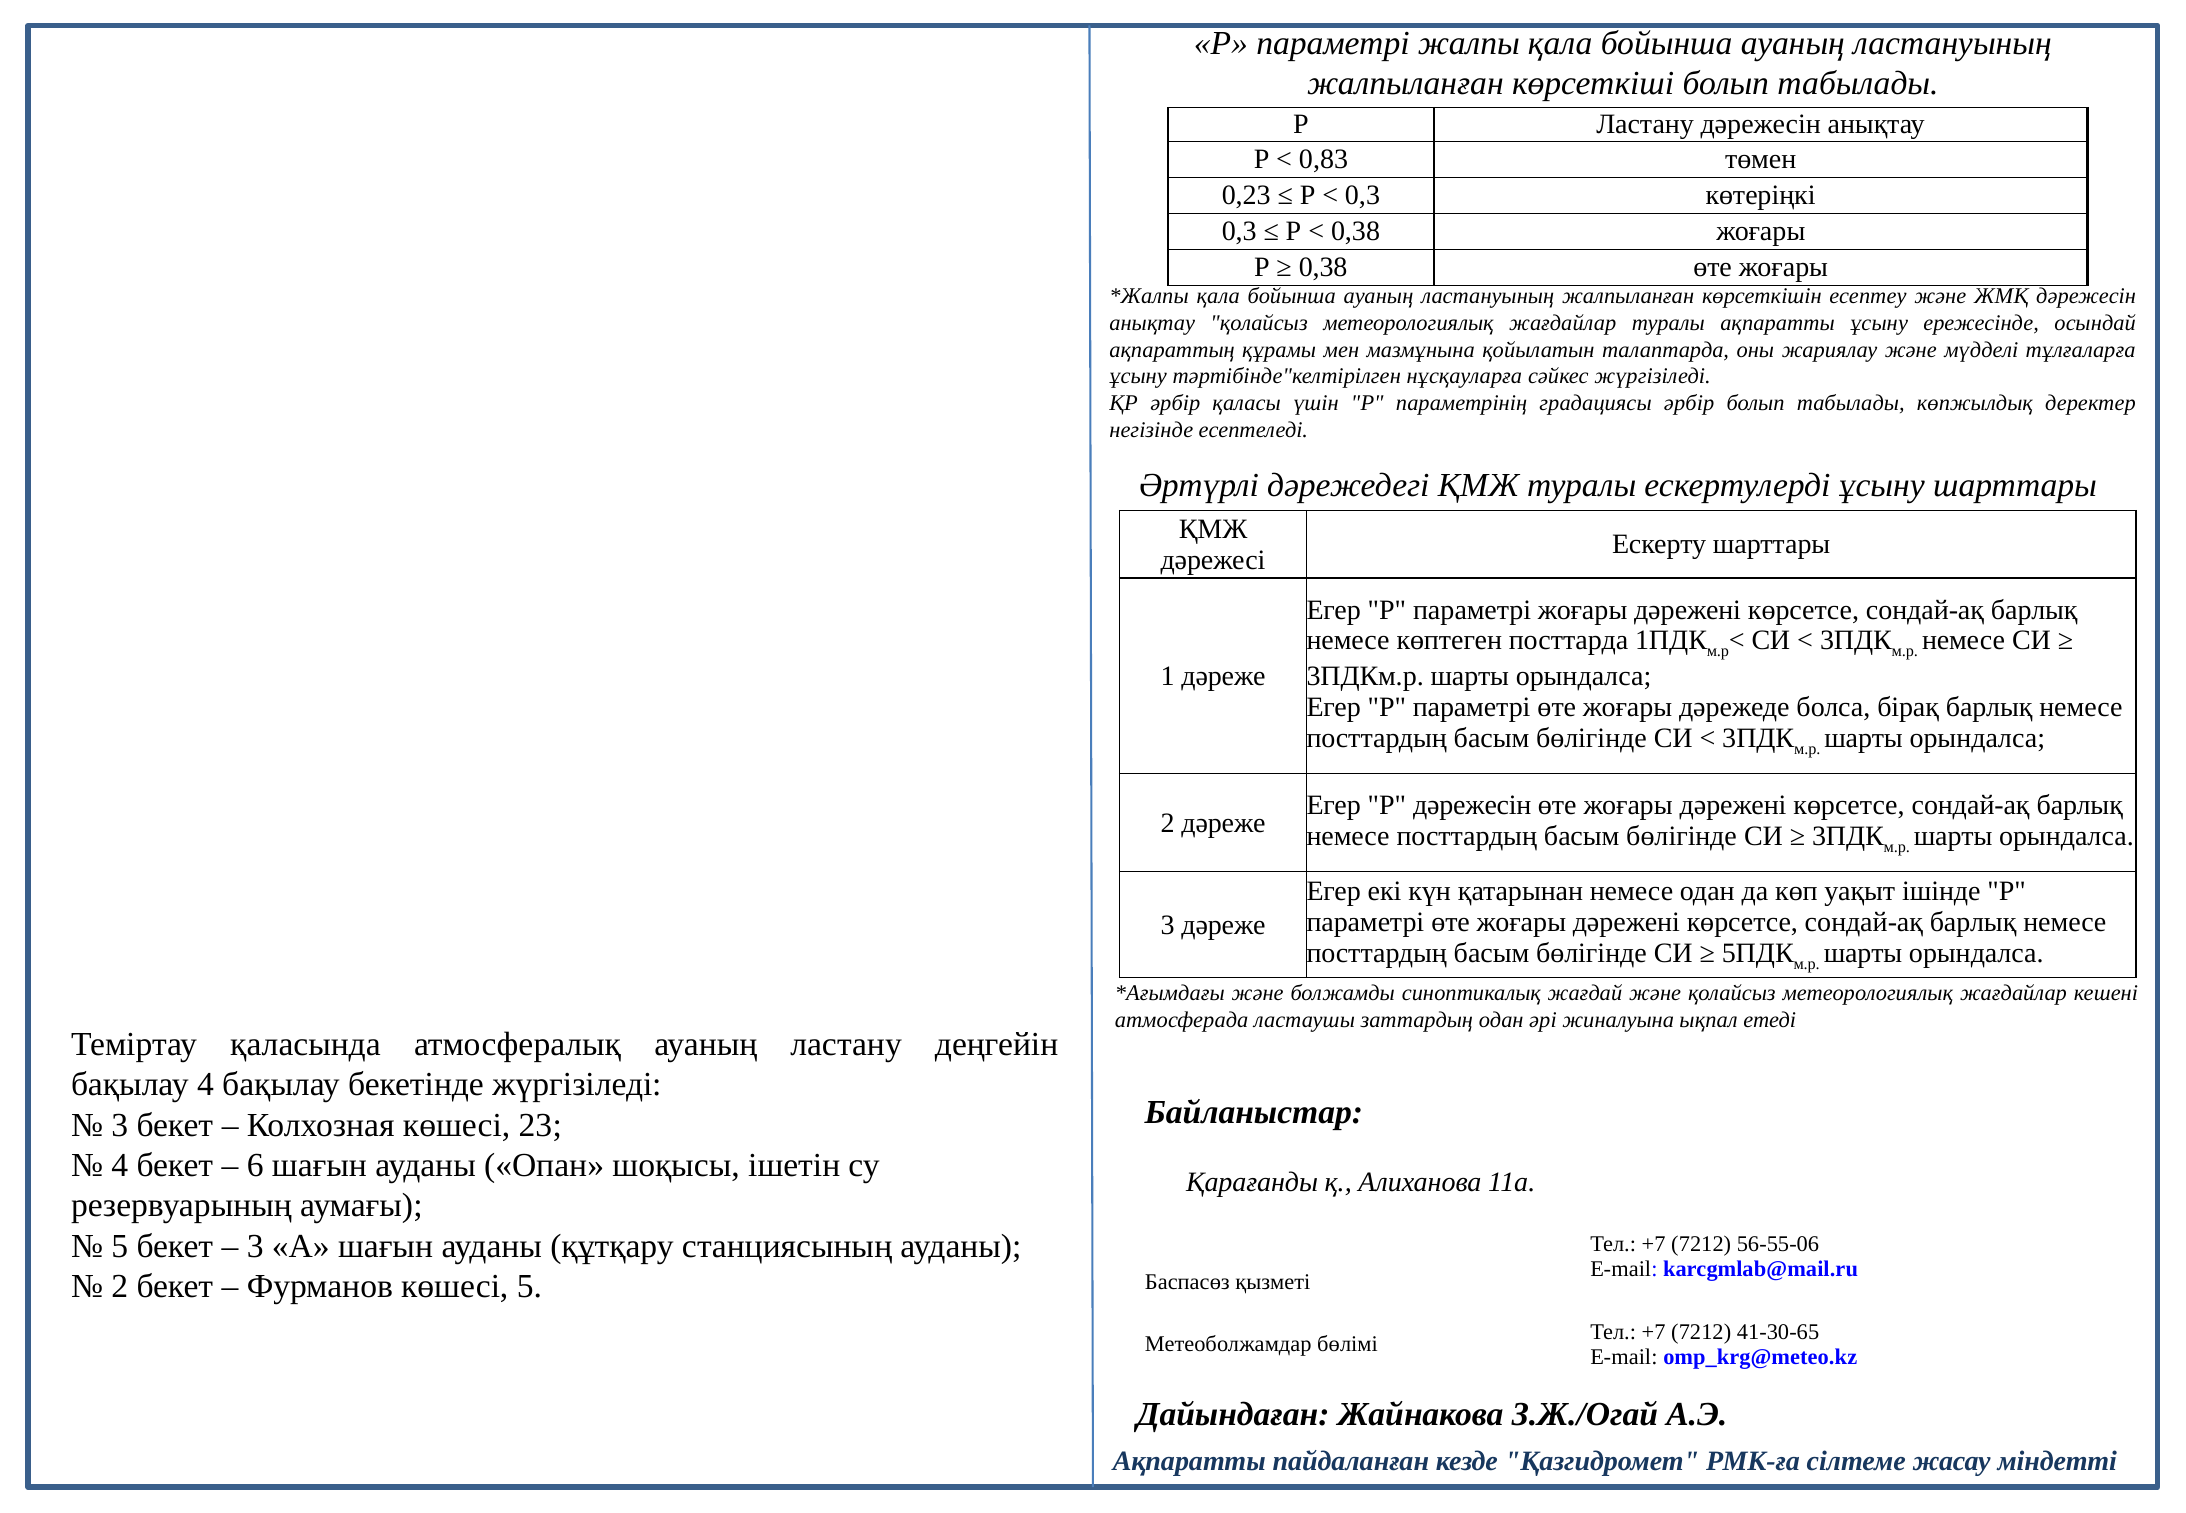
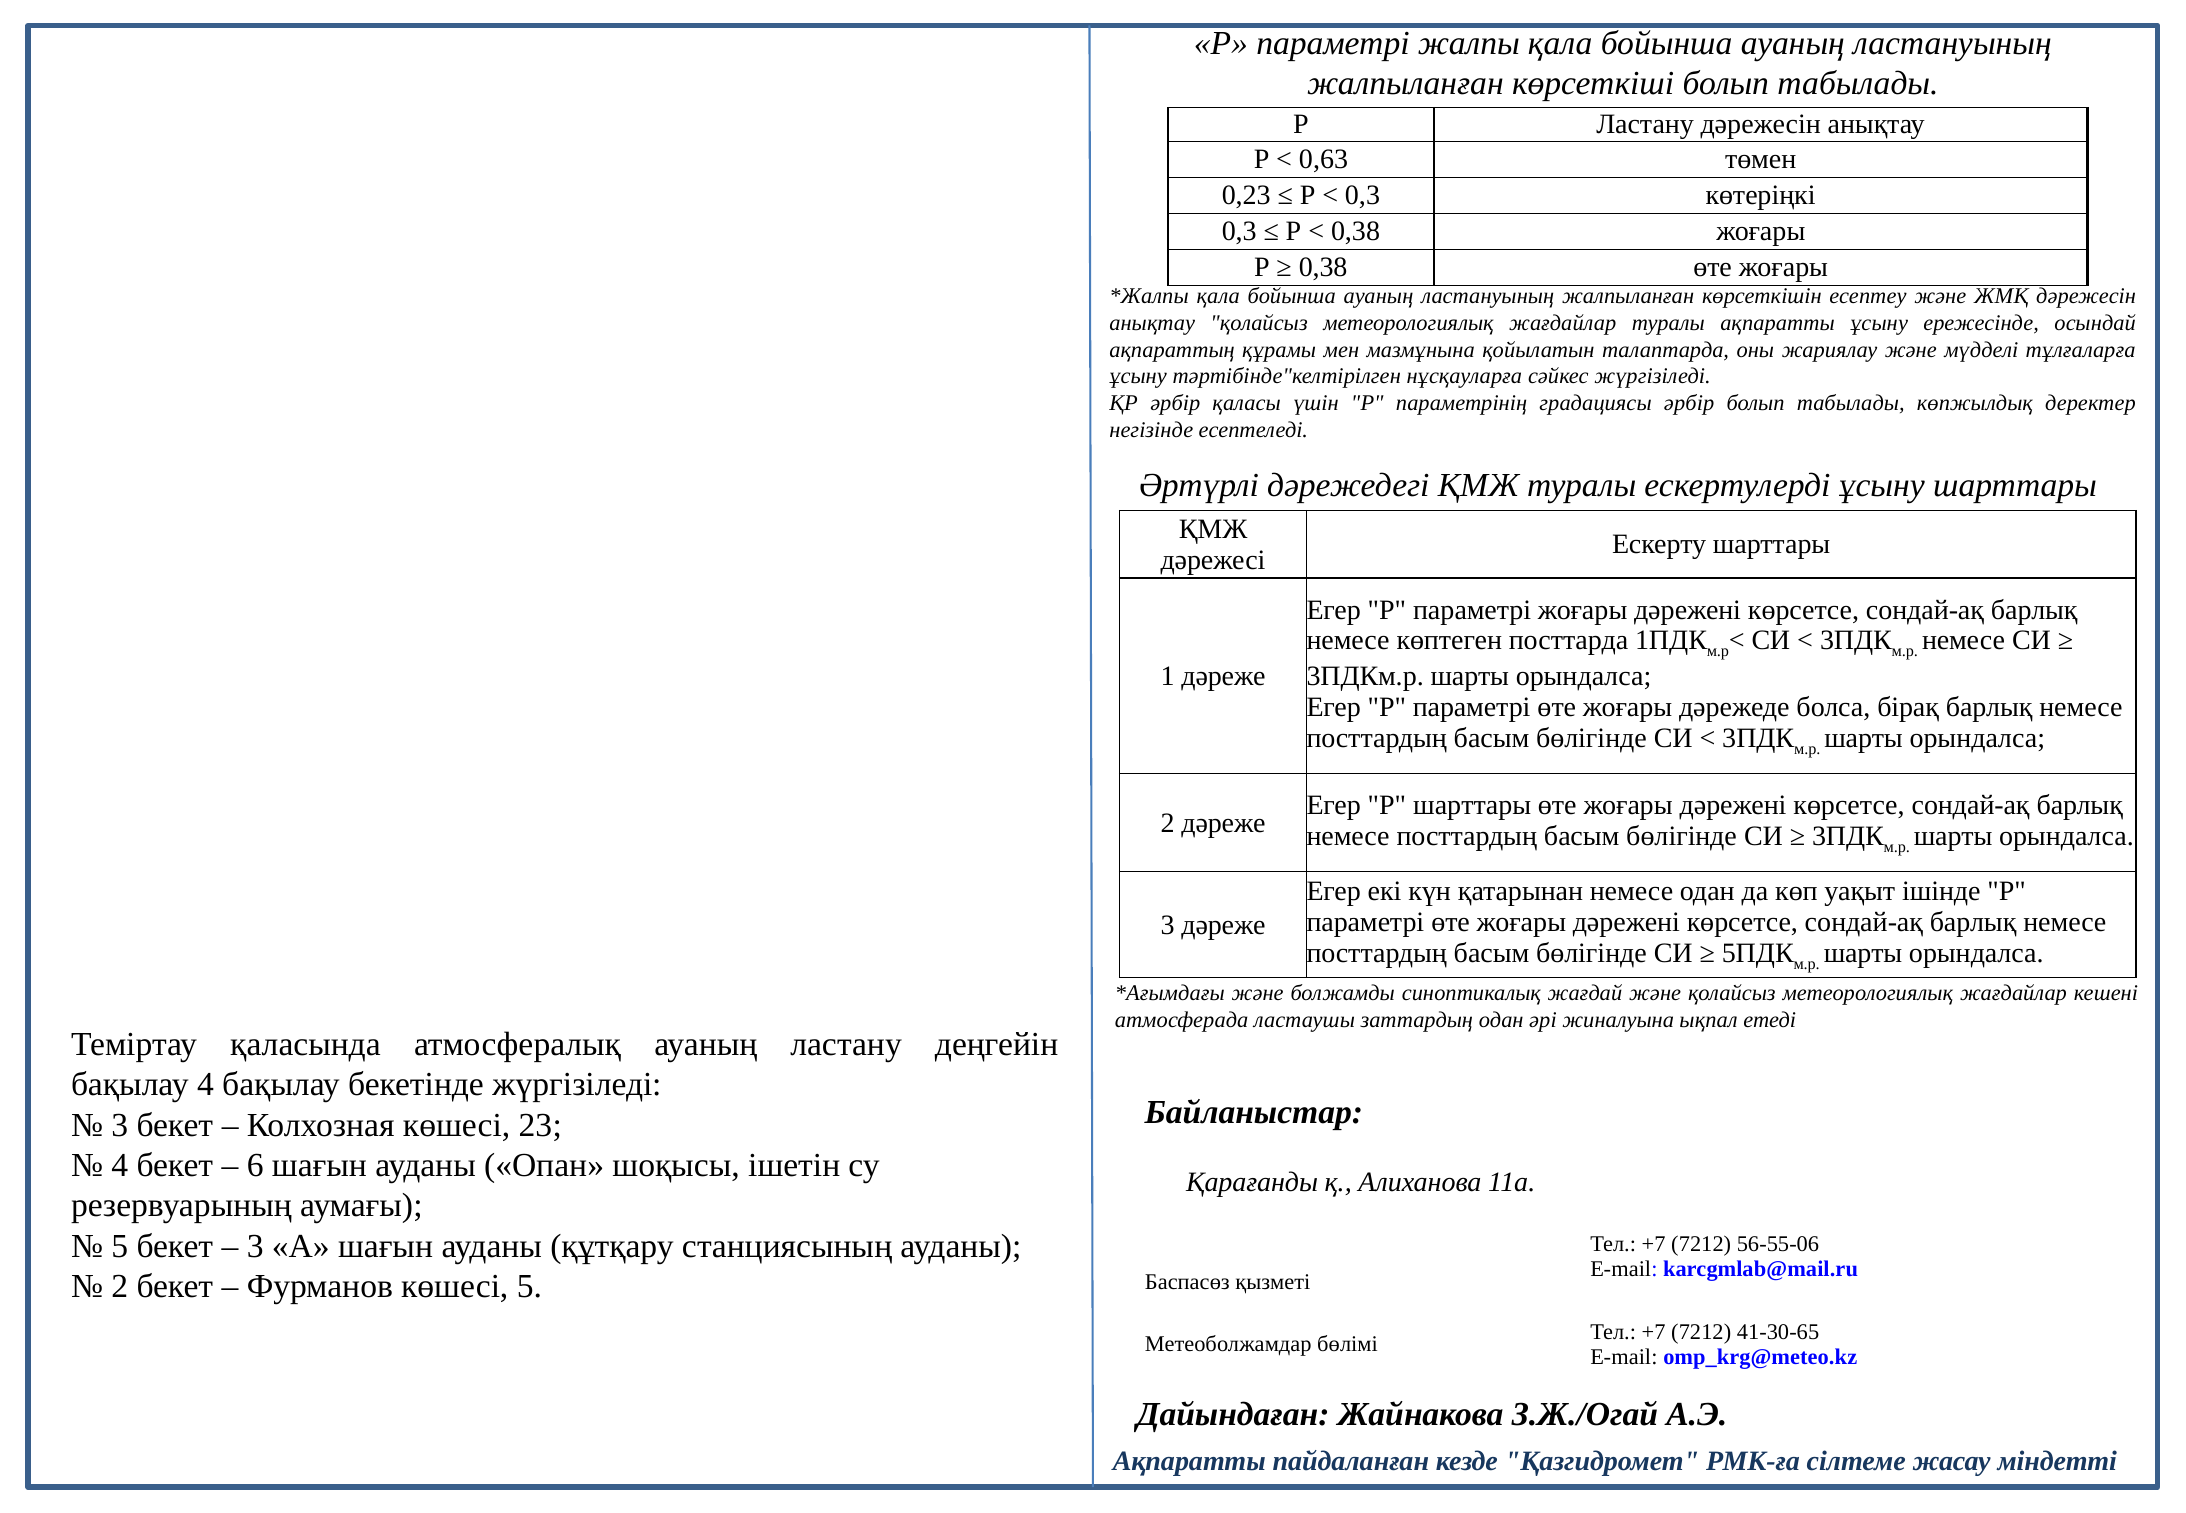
0,83: 0,83 -> 0,63
Р дәрежесін: дәрежесін -> шарттары
